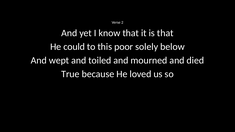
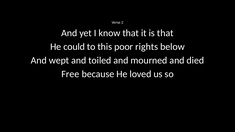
solely: solely -> rights
True: True -> Free
